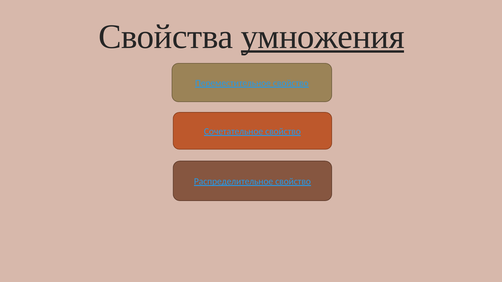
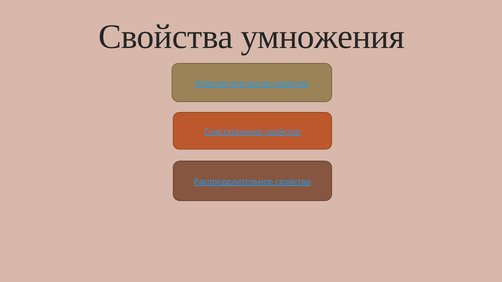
умножения underline: present -> none
